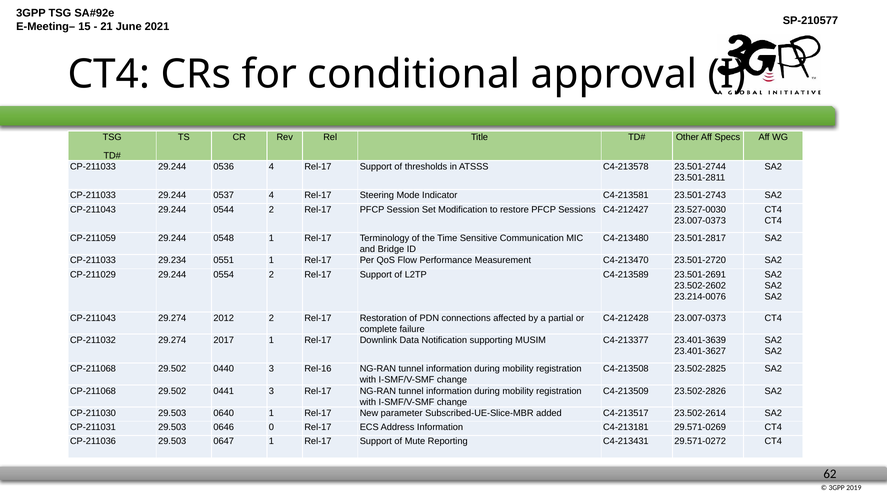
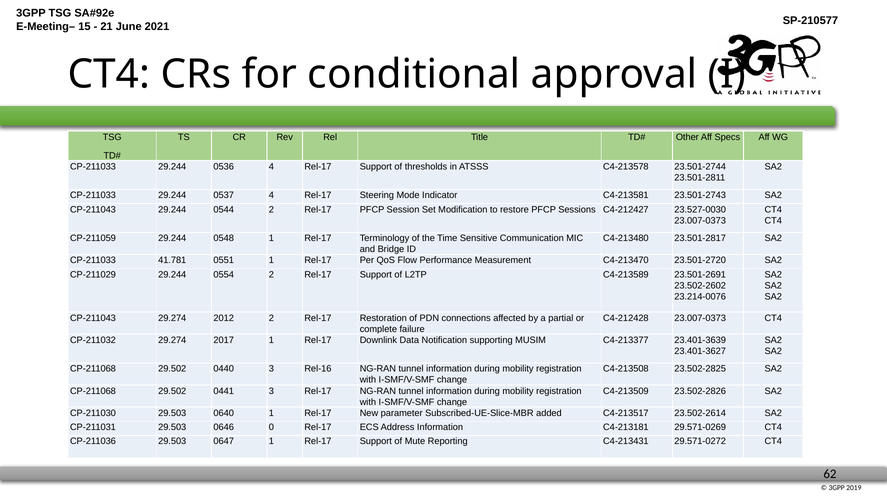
29.234: 29.234 -> 41.781
